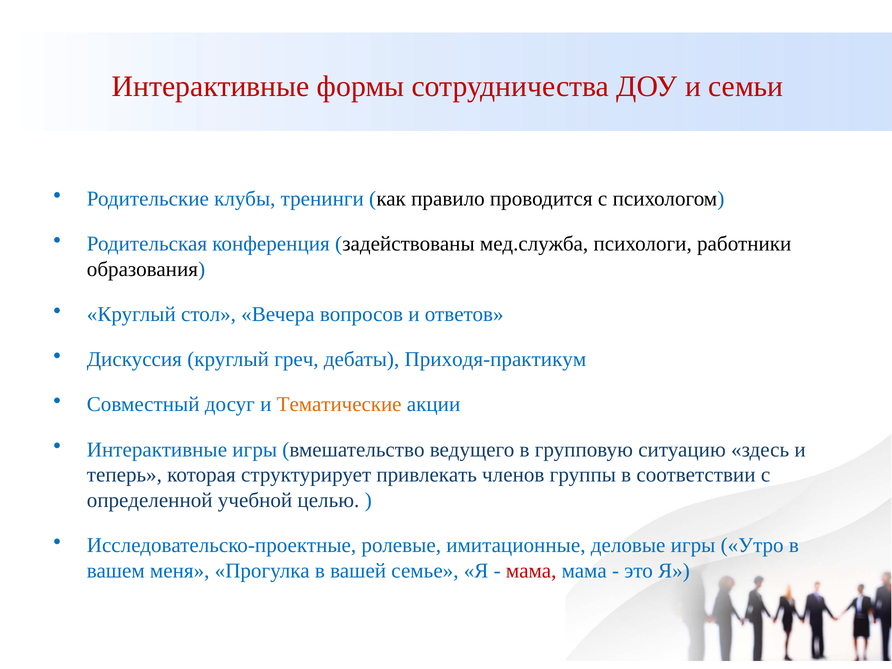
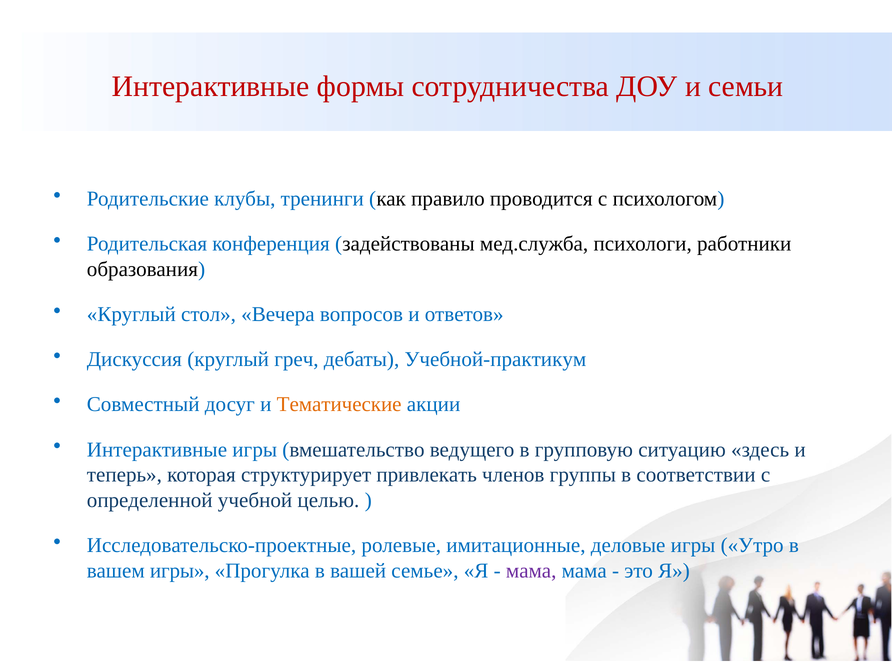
Приходя-практикум: Приходя-практикум -> Учебной-практикум
вашем меня: меня -> игры
мама at (531, 571) colour: red -> purple
